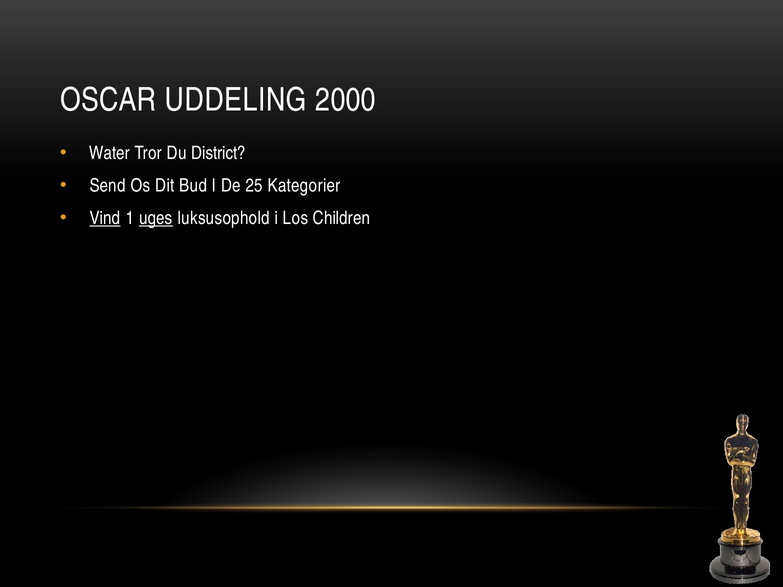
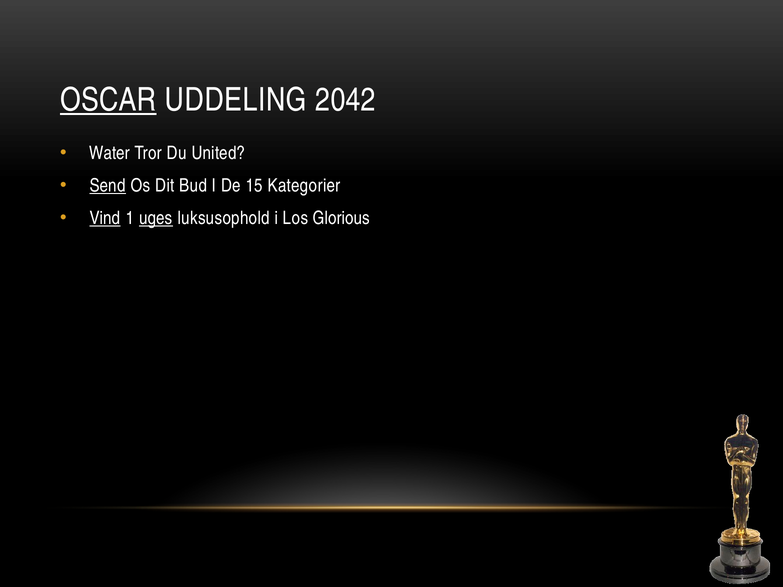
OSCAR underline: none -> present
2000: 2000 -> 2042
District: District -> United
Send underline: none -> present
25: 25 -> 15
Children: Children -> Glorious
